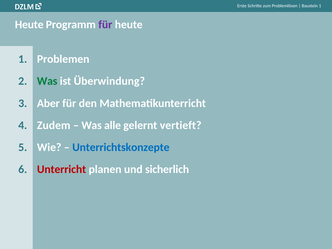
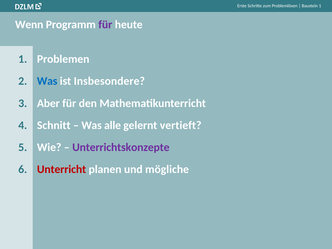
Heute at (29, 25): Heute -> Wenn
Was at (47, 81) colour: green -> blue
Überwindung: Überwindung -> Insbesondere
Zudem: Zudem -> Schnitt
Unterrichtskonzepte colour: blue -> purple
sicherlich: sicherlich -> mögliche
